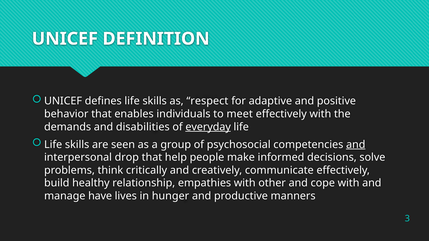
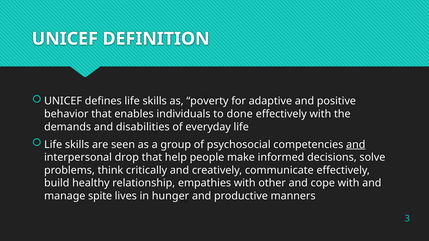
respect: respect -> poverty
meet: meet -> done
everyday underline: present -> none
have: have -> spite
